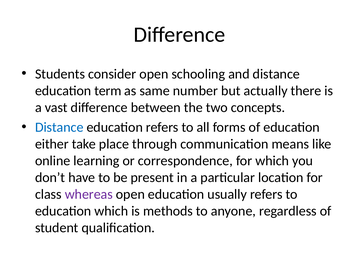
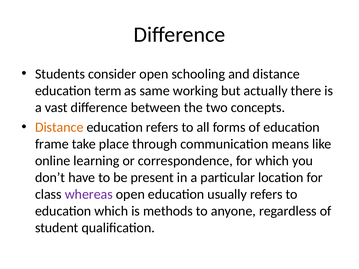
number: number -> working
Distance at (59, 127) colour: blue -> orange
either: either -> frame
